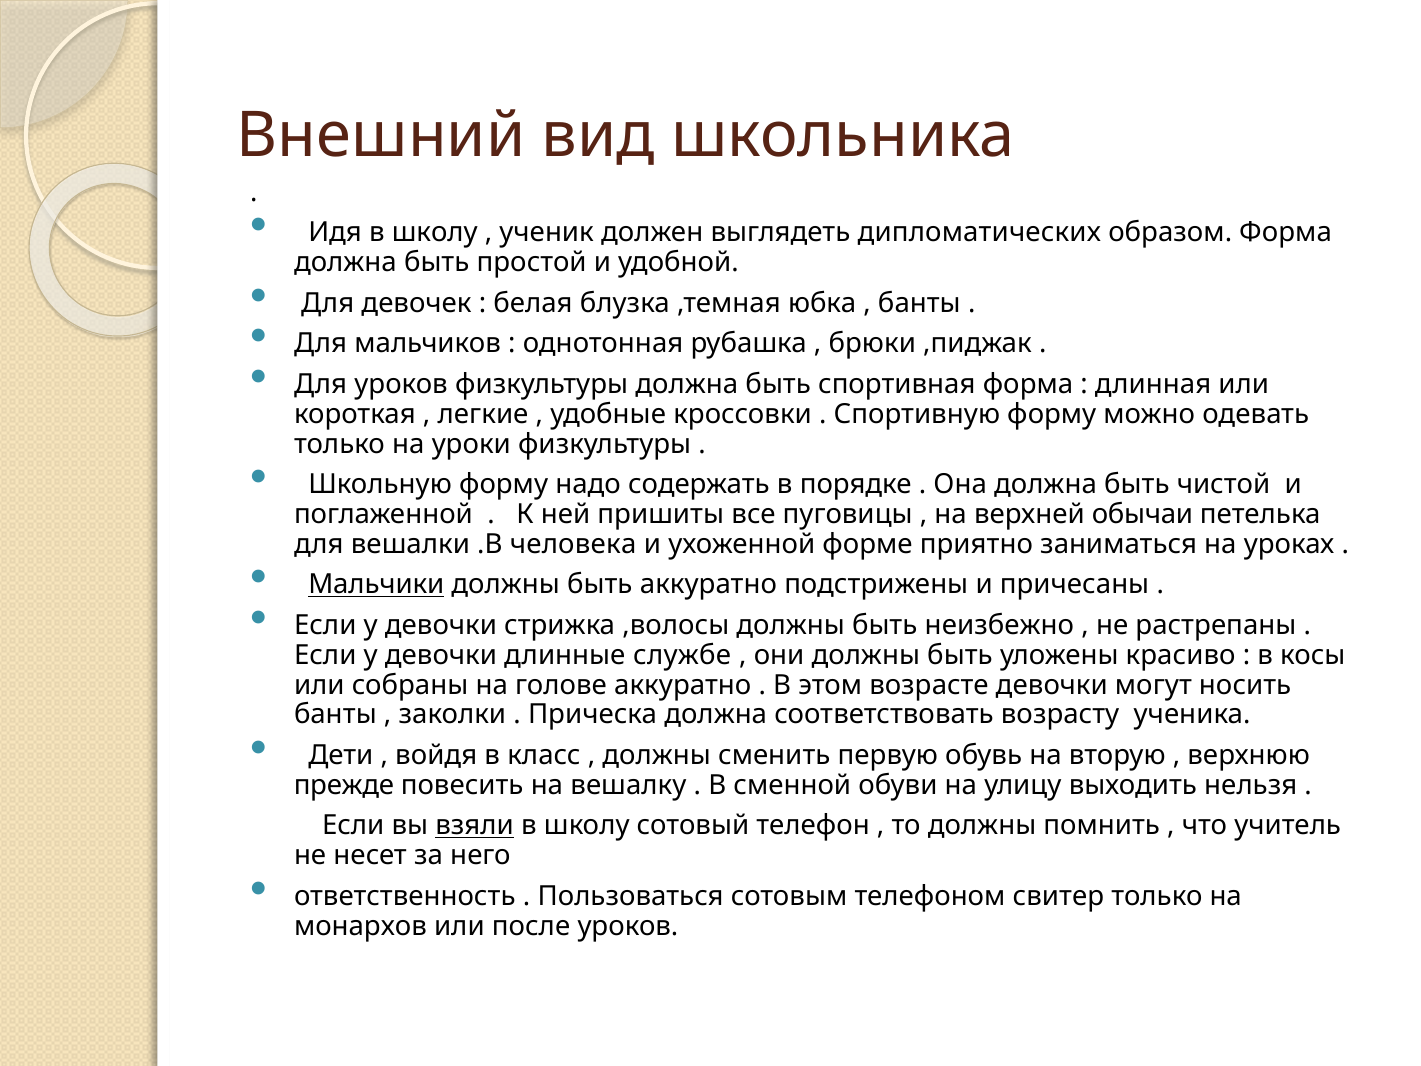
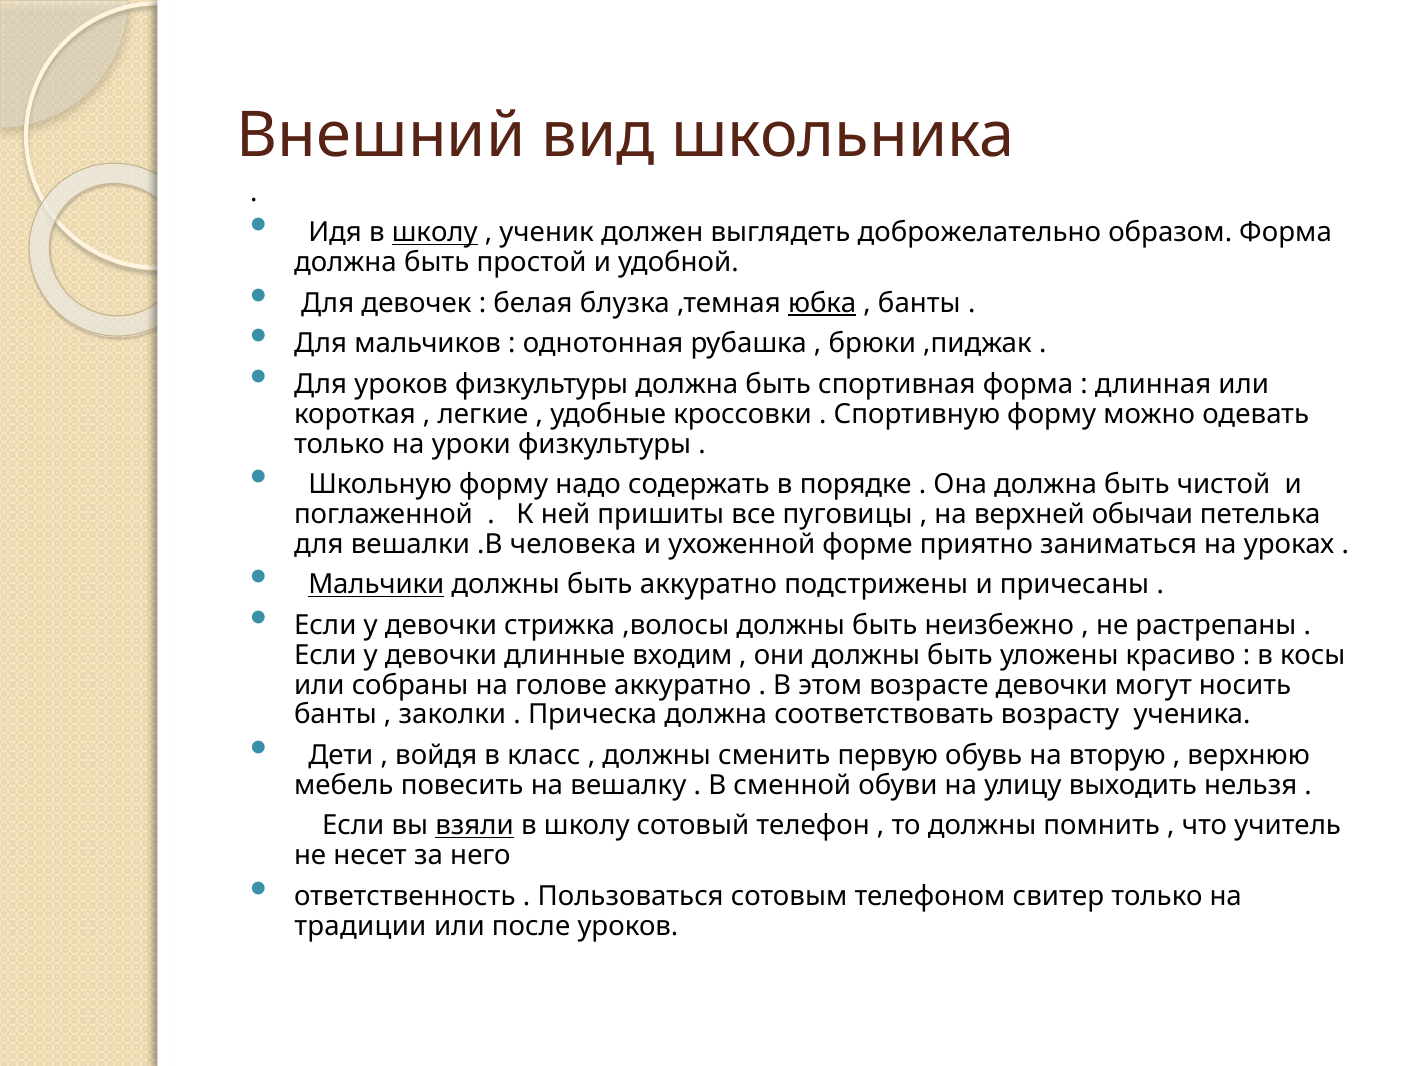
школу at (435, 233) underline: none -> present
дипломатических: дипломатических -> доброжелательно
юбка underline: none -> present
службе: службе -> входим
прежде: прежде -> мебель
монархов: монархов -> традиции
